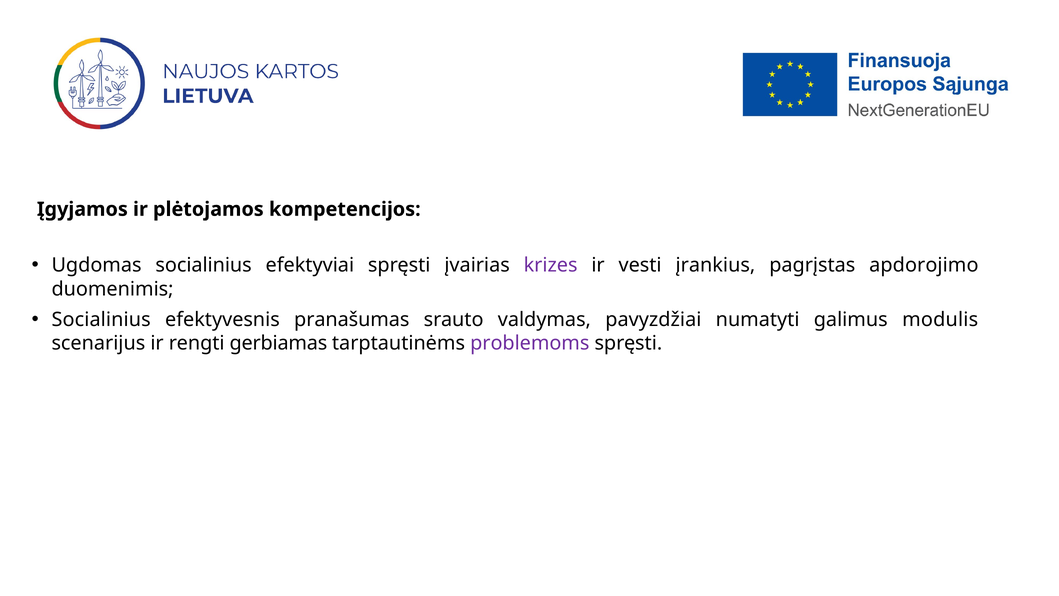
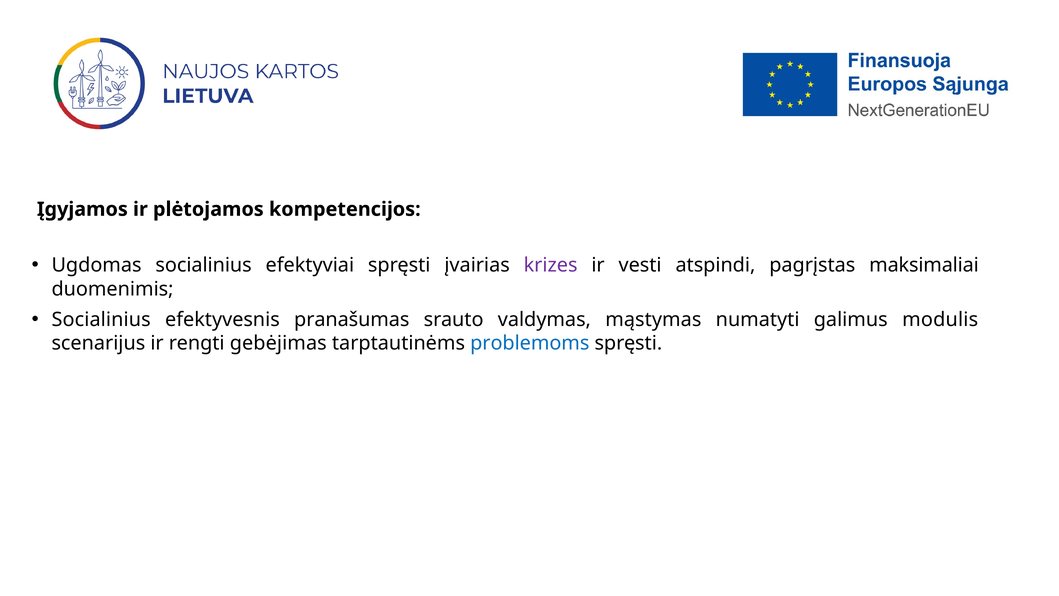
įrankius: įrankius -> atspindi
apdorojimo: apdorojimo -> maksimaliai
pavyzdžiai: pavyzdžiai -> mąstymas
gerbiamas: gerbiamas -> gebėjimas
problemoms colour: purple -> blue
